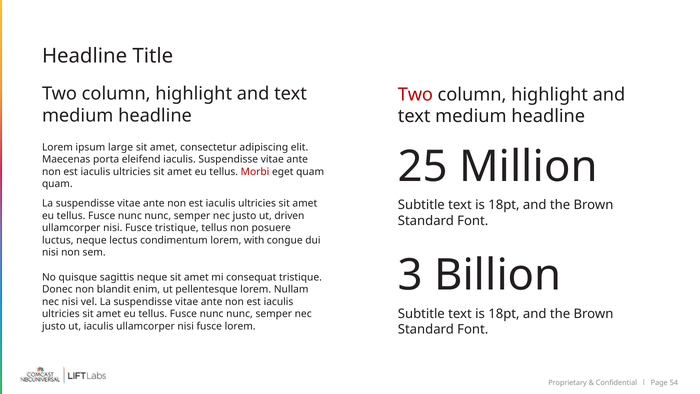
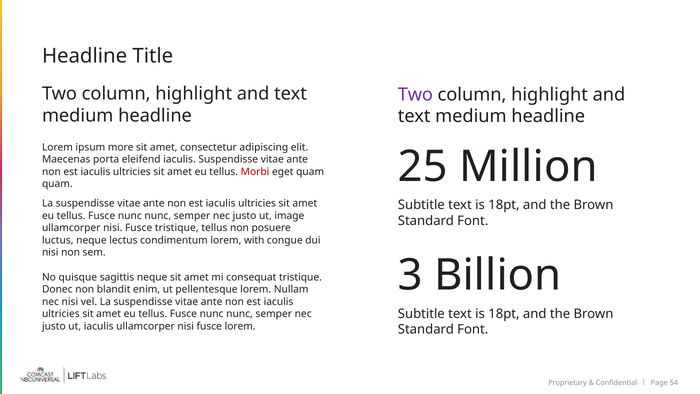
Two at (415, 94) colour: red -> purple
large: large -> more
driven: driven -> image
